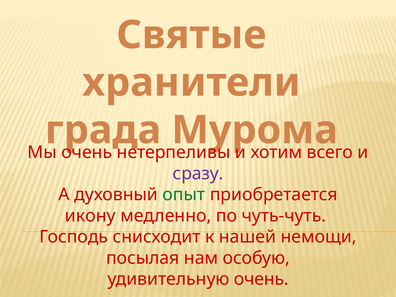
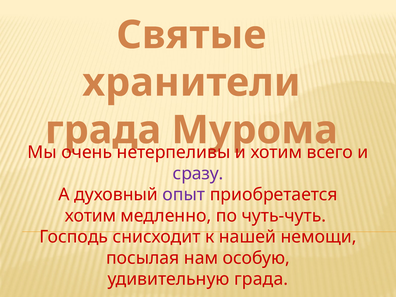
опыт colour: green -> purple
икону at (90, 216): икону -> хотим
удивительную очень: очень -> града
